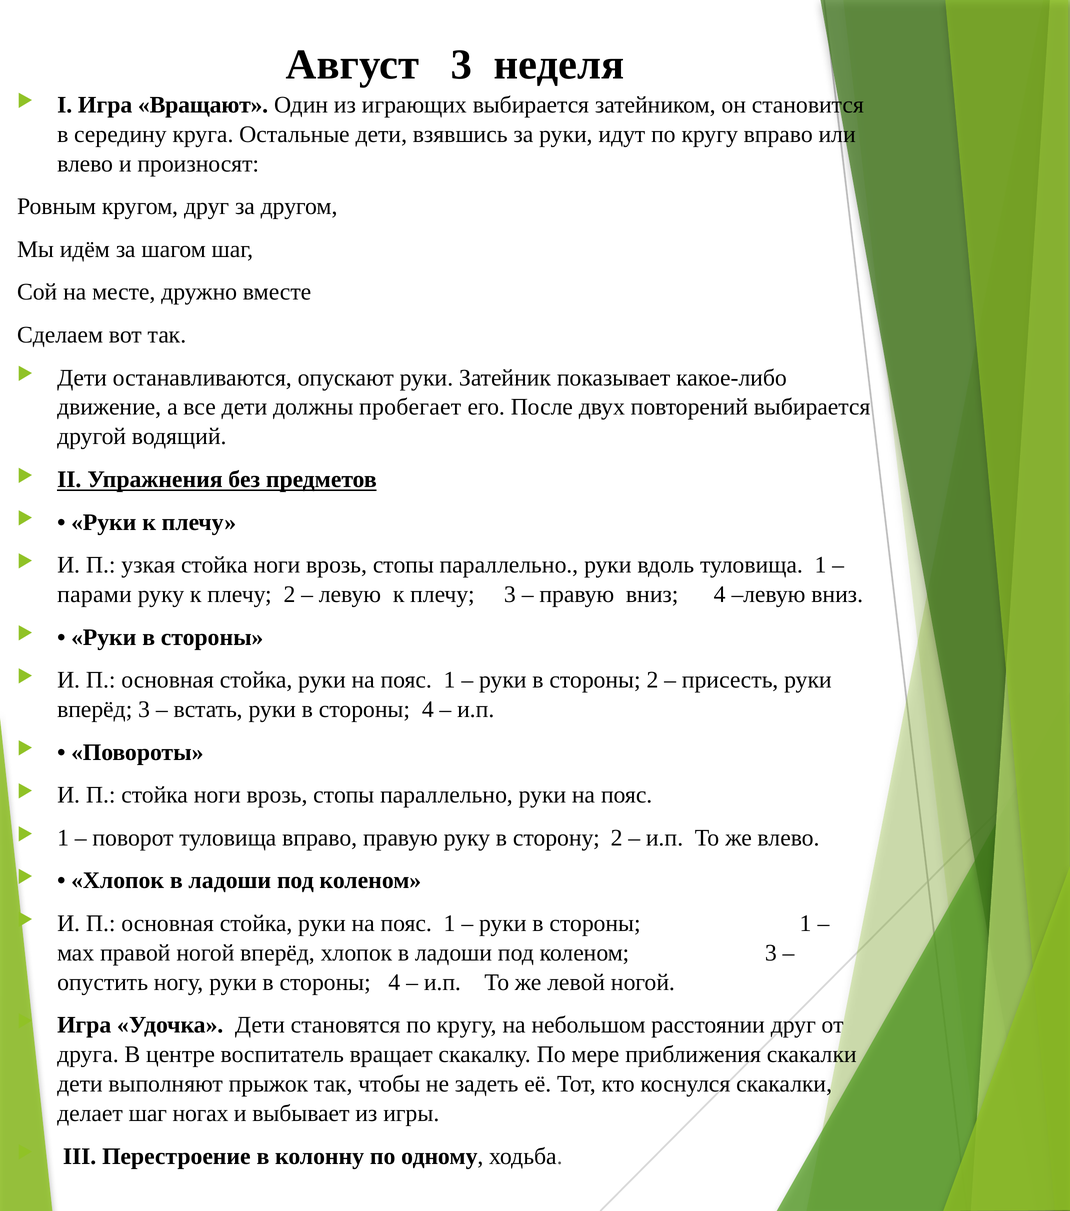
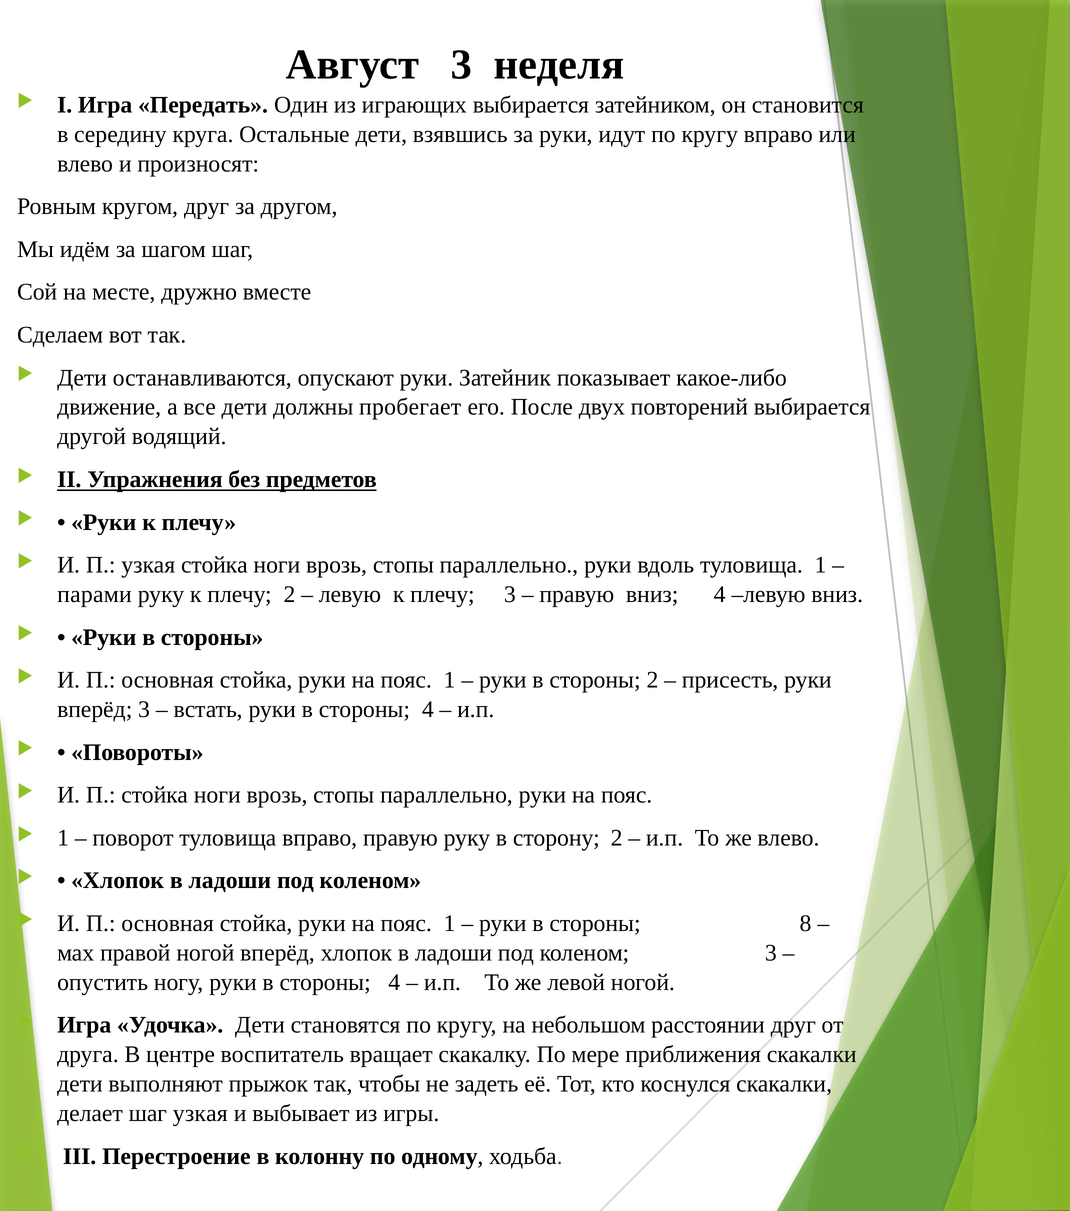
Вращают: Вращают -> Передать
стороны 1: 1 -> 8
шаг ногах: ногах -> узкая
